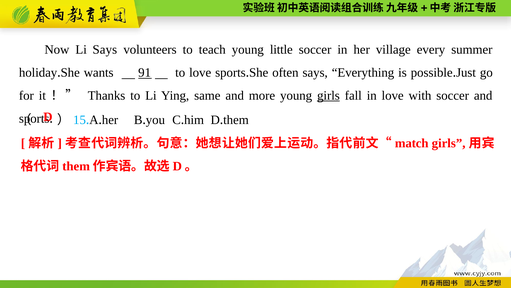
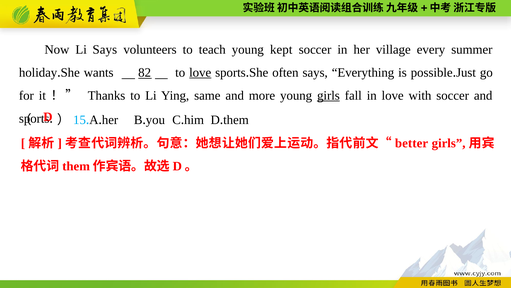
little: little -> kept
91: 91 -> 82
love at (200, 72) underline: none -> present
match: match -> better
